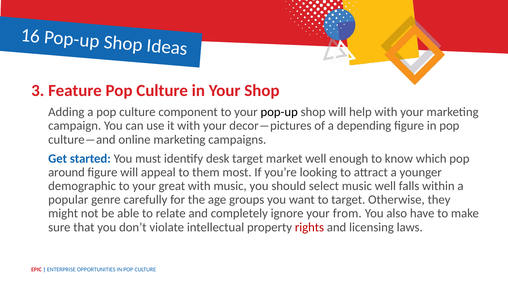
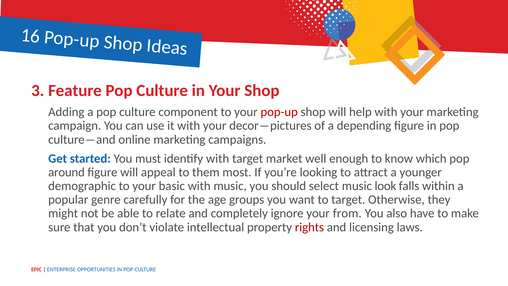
pop-up at (279, 112) colour: black -> red
identify desk: desk -> with
great: great -> basic
music well: well -> look
